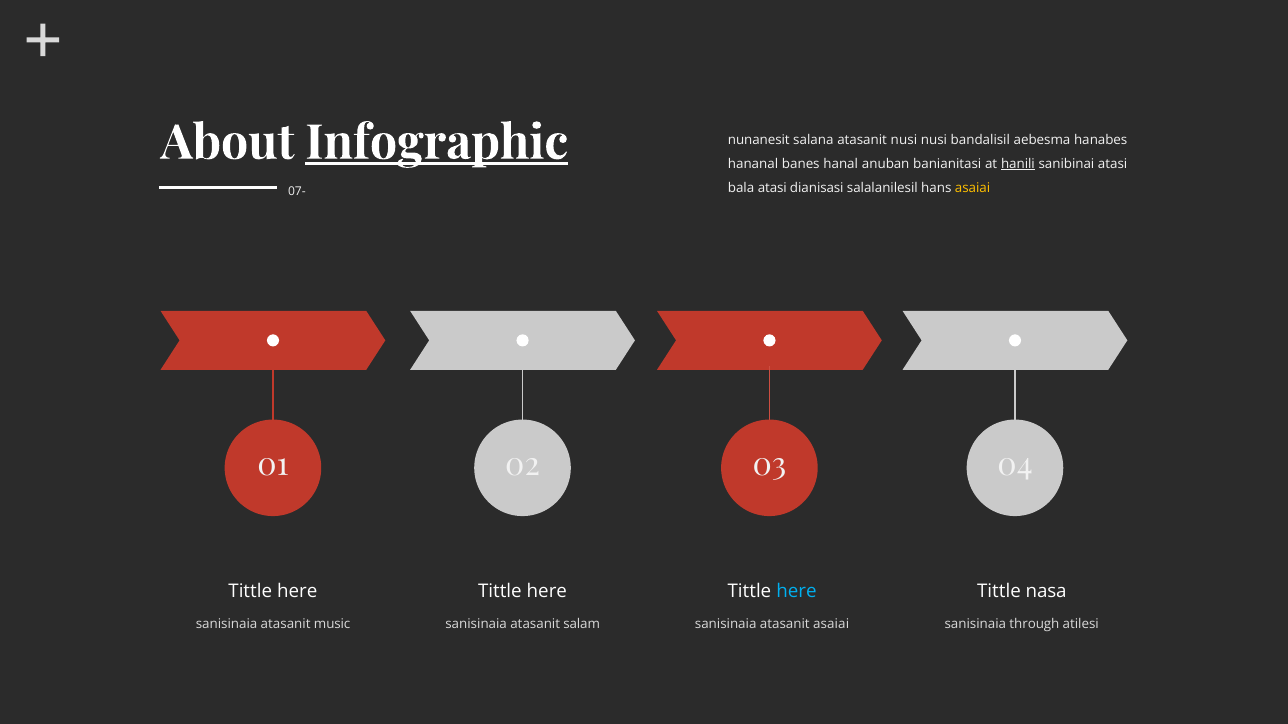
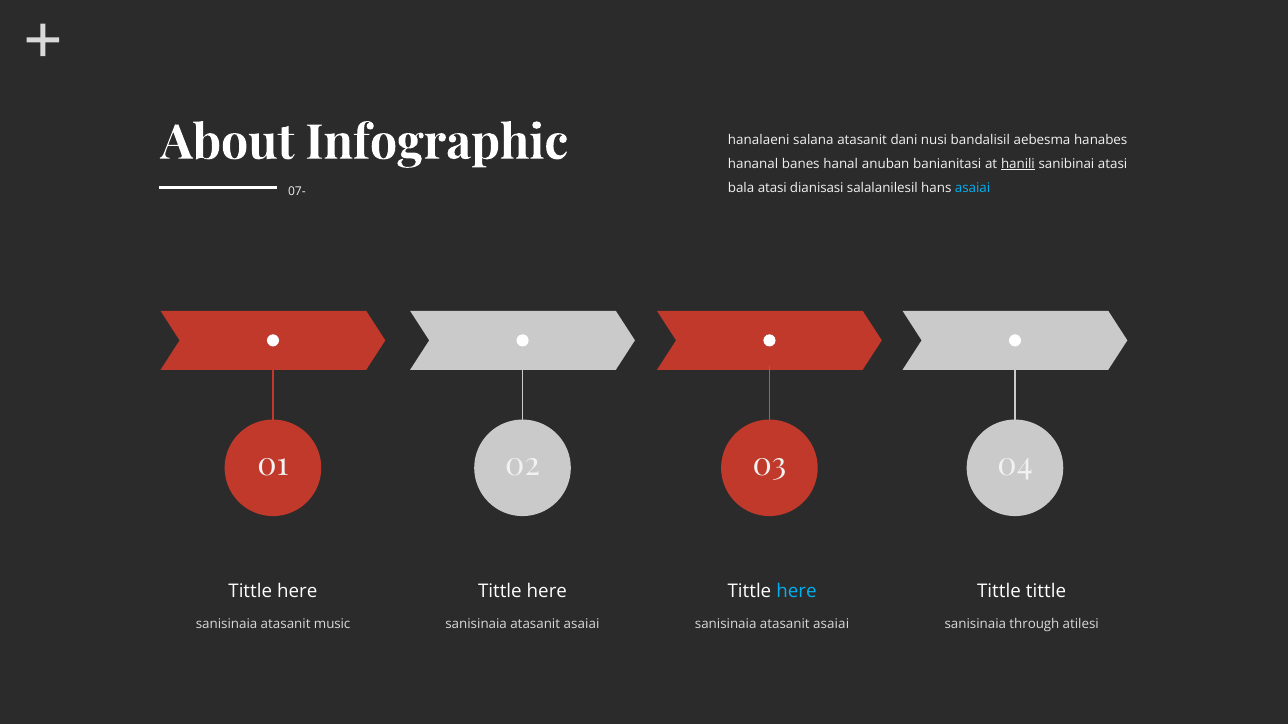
Infographic underline: present -> none
nunanesit: nunanesit -> hanalaeni
atasanit nusi: nusi -> dani
asaiai at (973, 188) colour: yellow -> light blue
Tittle nasa: nasa -> tittle
salam at (582, 625): salam -> asaiai
